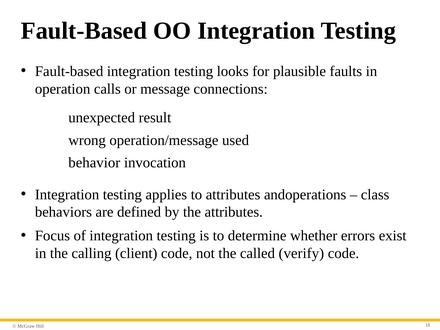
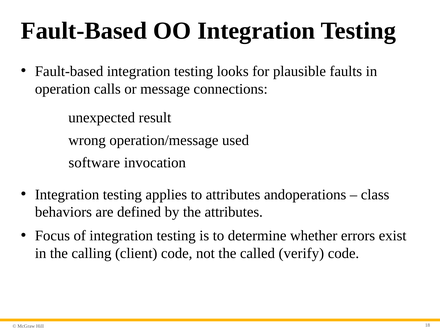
behavior: behavior -> software
